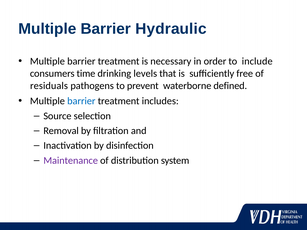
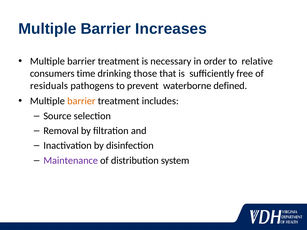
Hydraulic: Hydraulic -> Increases
include: include -> relative
levels: levels -> those
barrier at (81, 101) colour: blue -> orange
